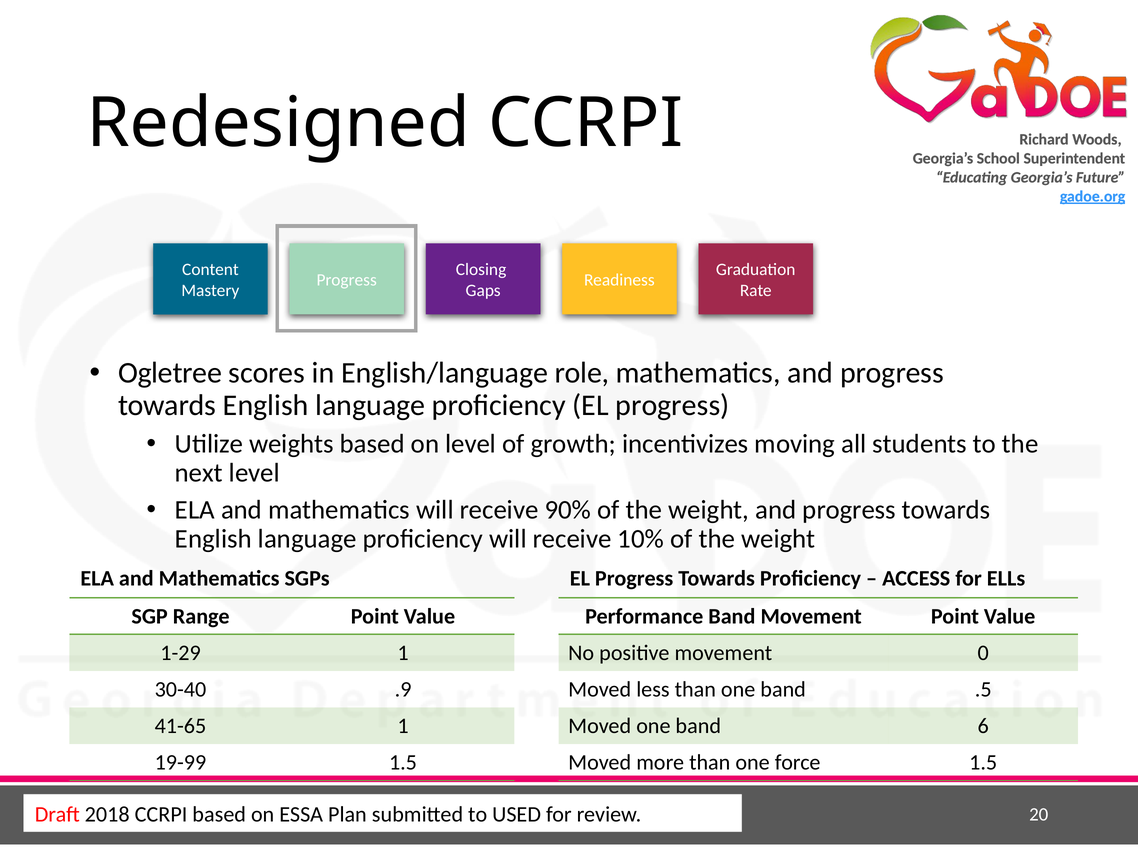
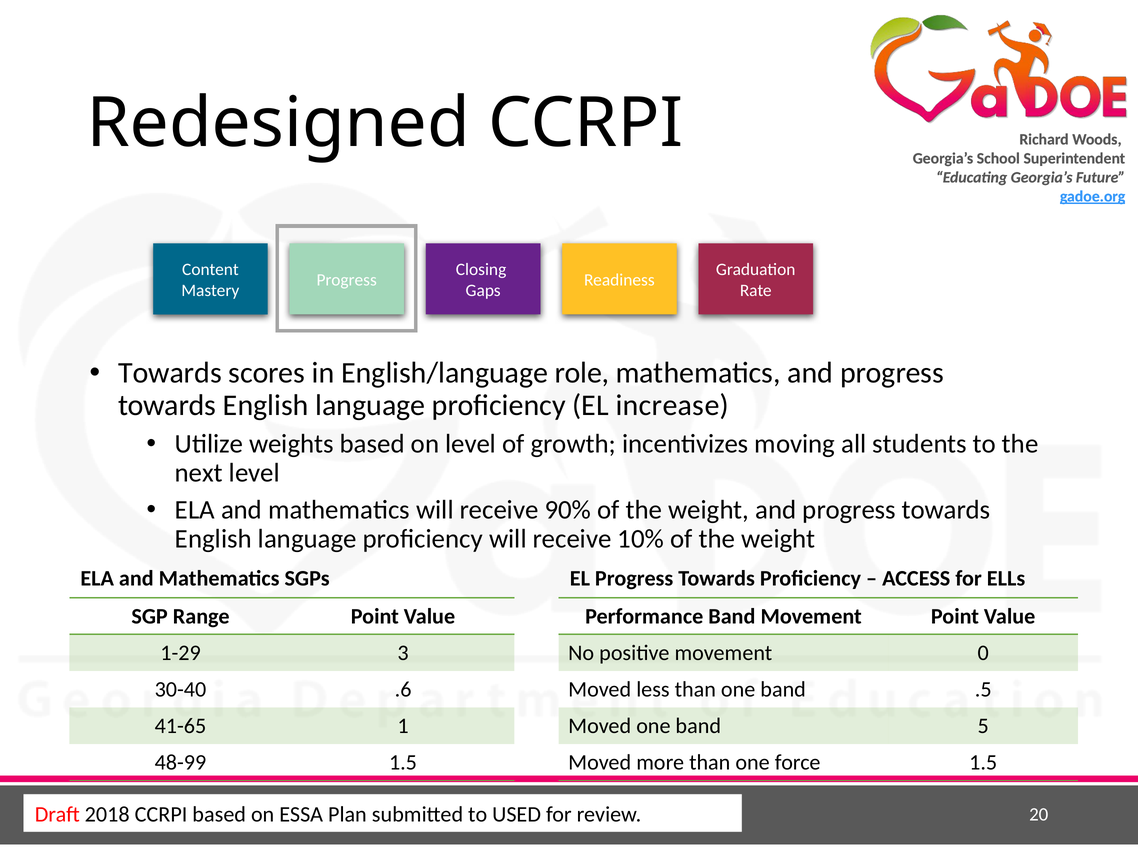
Ogletree at (170, 373): Ogletree -> Towards
proficiency EL progress: progress -> increase
1-29 1: 1 -> 3
.9: .9 -> .6
6: 6 -> 5
19-99: 19-99 -> 48-99
